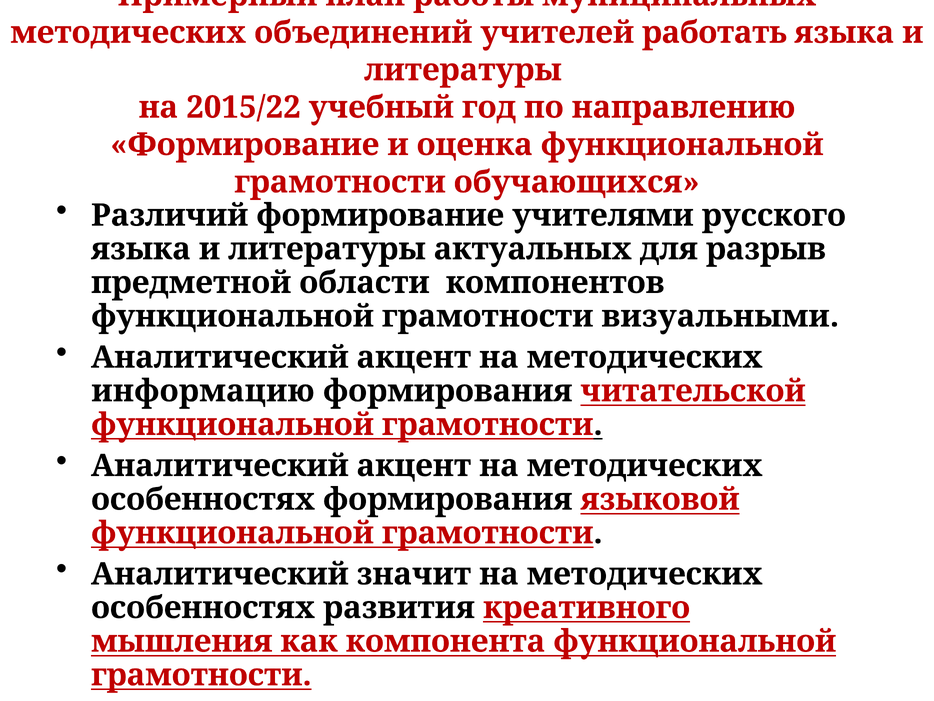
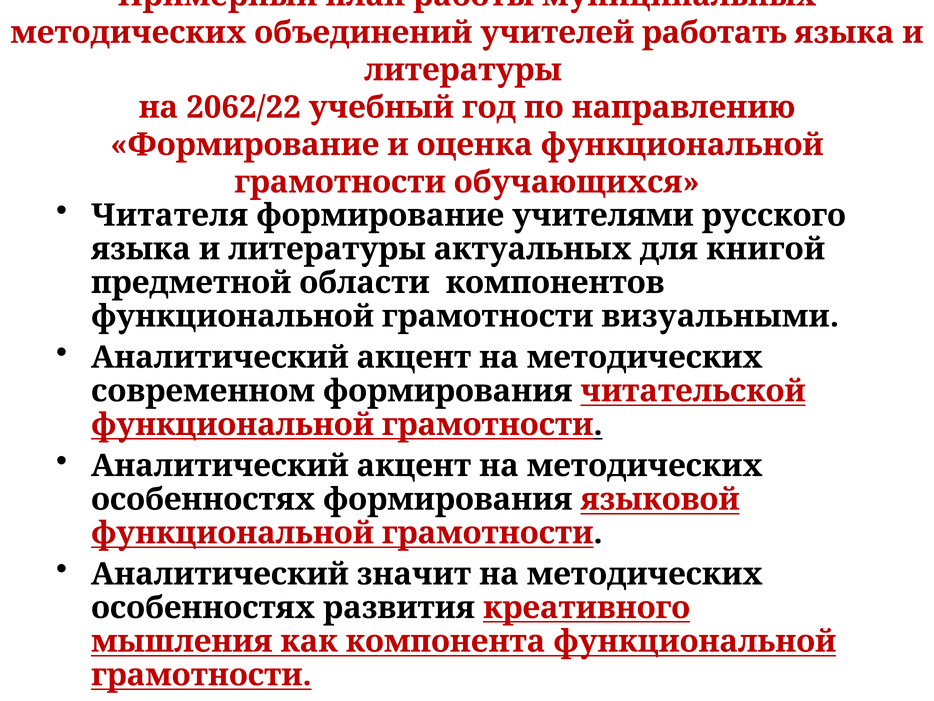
2015/22: 2015/22 -> 2062/22
Различий: Различий -> Читателя
разрыв: разрыв -> книгой
информацию: информацию -> современном
